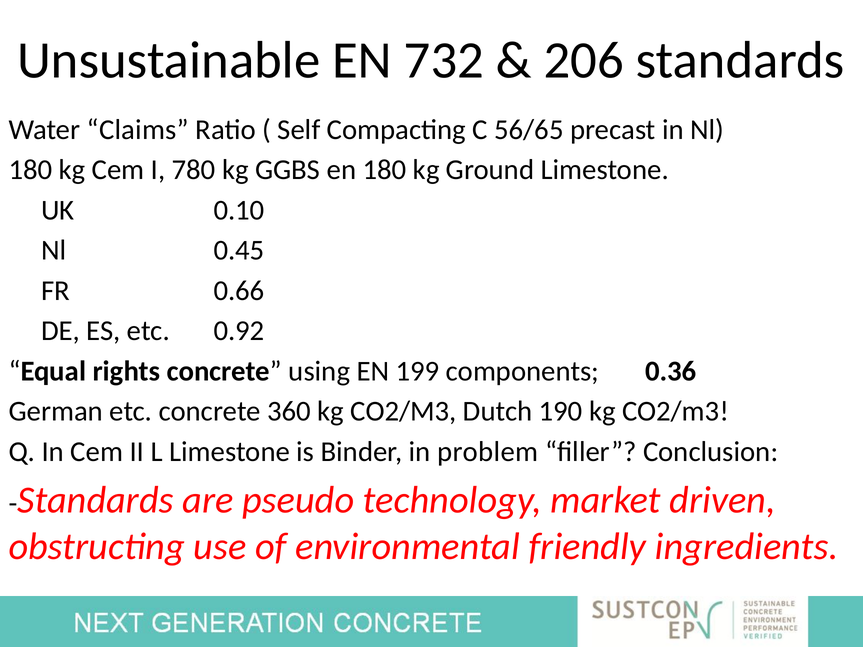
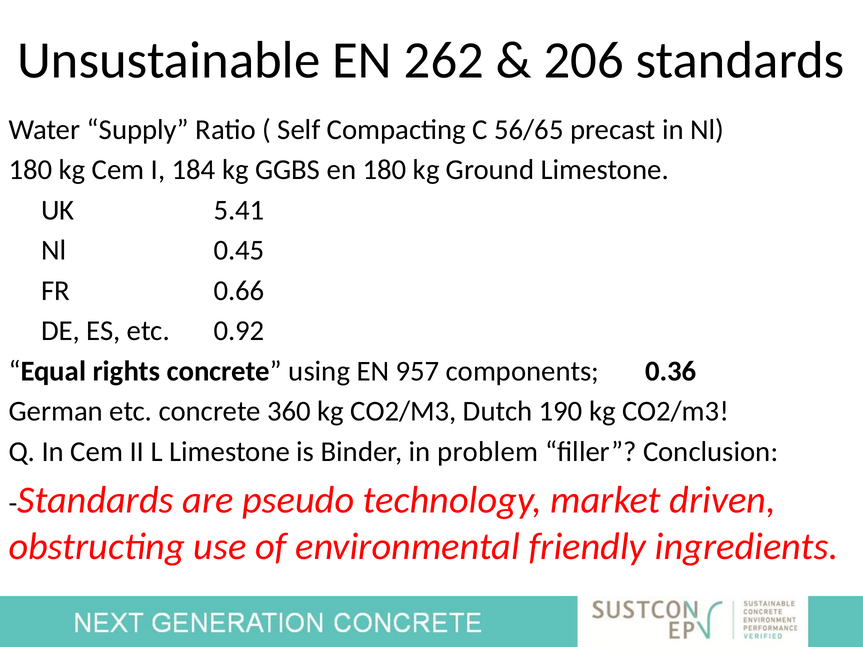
732: 732 -> 262
Claims: Claims -> Supply
780: 780 -> 184
0.10: 0.10 -> 5.41
199: 199 -> 957
